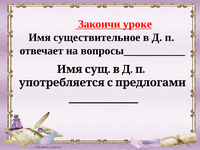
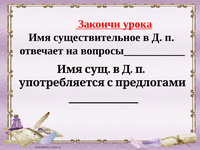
уроке: уроке -> урока
